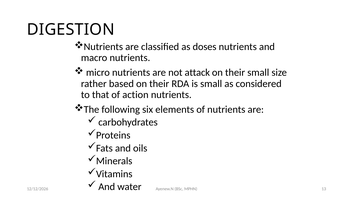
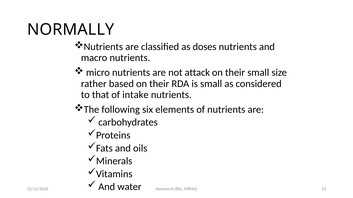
DIGESTION: DIGESTION -> NORMALLY
action: action -> intake
